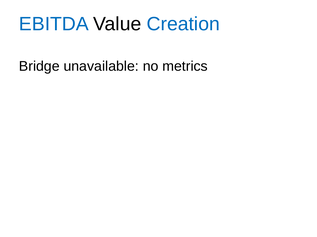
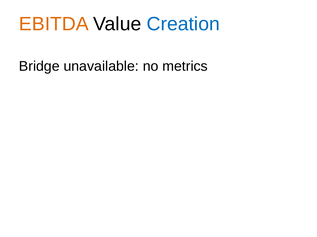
EBITDA colour: blue -> orange
